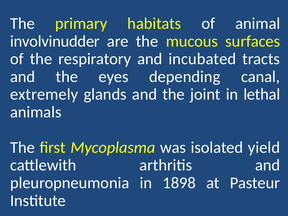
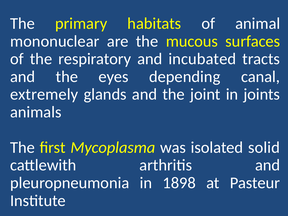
involvinudder: involvinudder -> mononuclear
lethal: lethal -> joints
yield: yield -> solid
